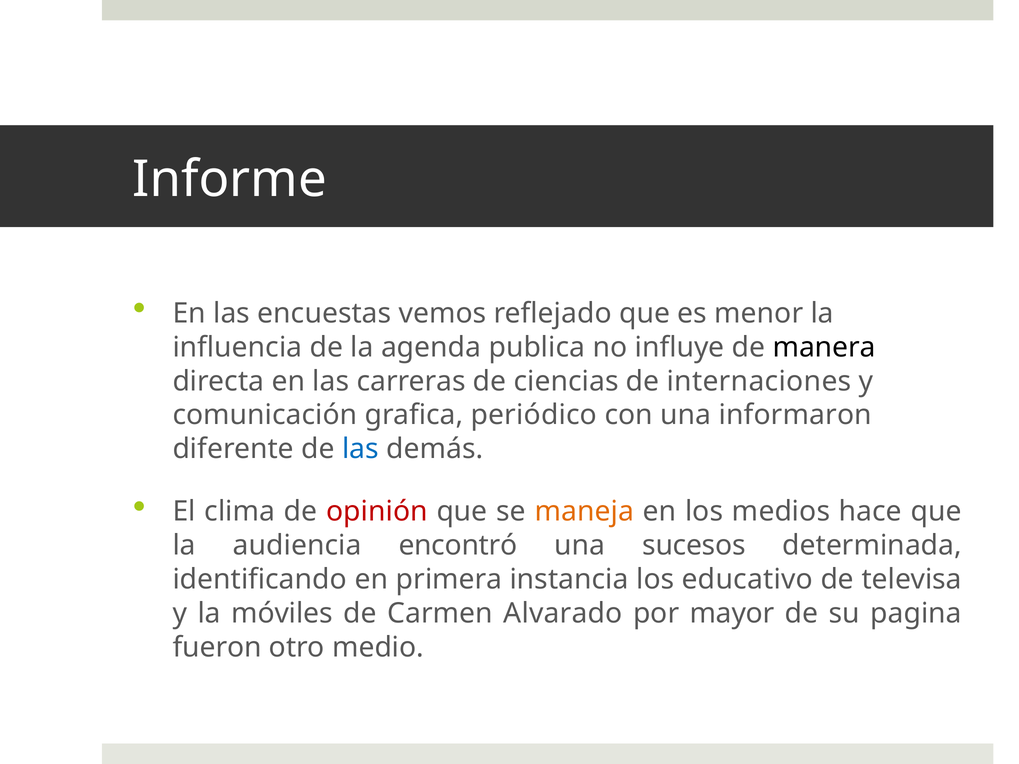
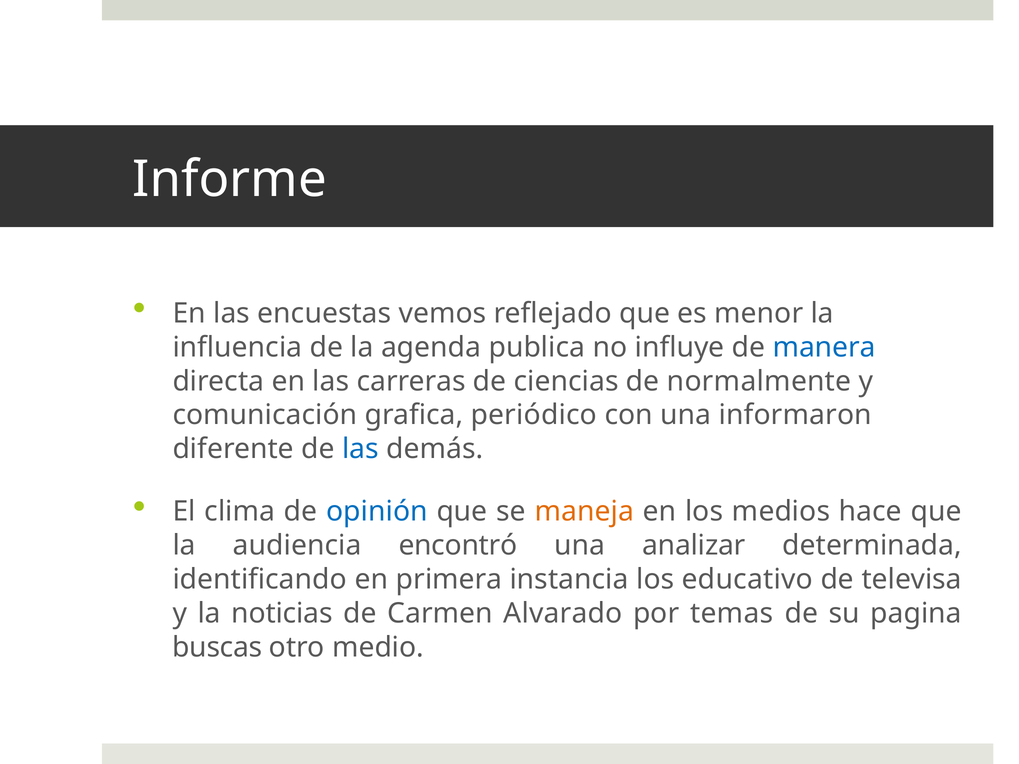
manera colour: black -> blue
internaciones: internaciones -> normalmente
opinión colour: red -> blue
sucesos: sucesos -> analizar
móviles: móviles -> noticias
mayor: mayor -> temas
fueron: fueron -> buscas
